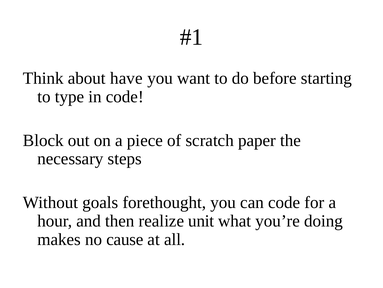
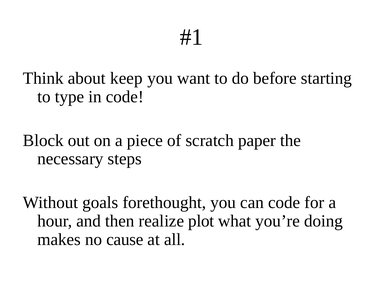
have: have -> keep
unit: unit -> plot
